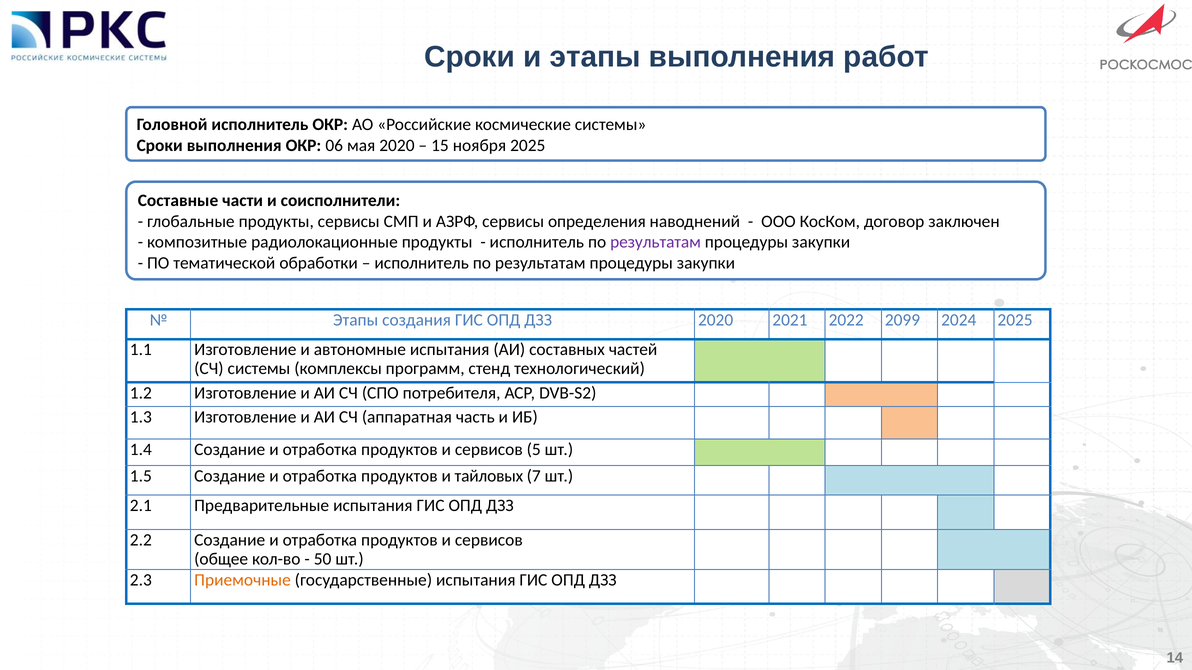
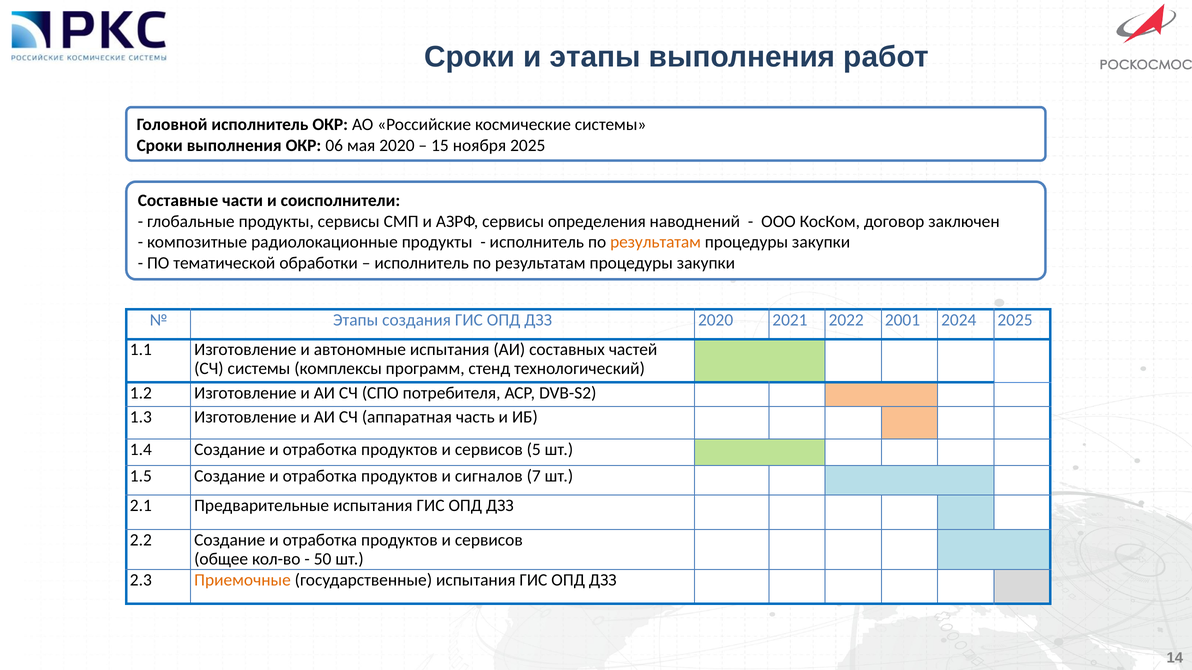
результатам at (656, 242) colour: purple -> orange
2099: 2099 -> 2001
тайловых: тайловых -> сигналов
